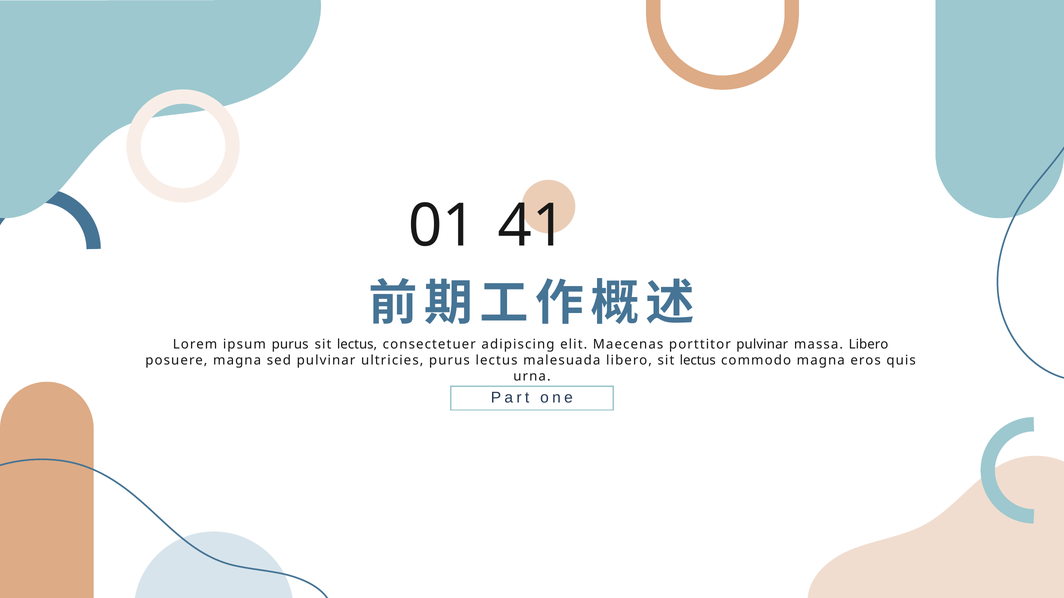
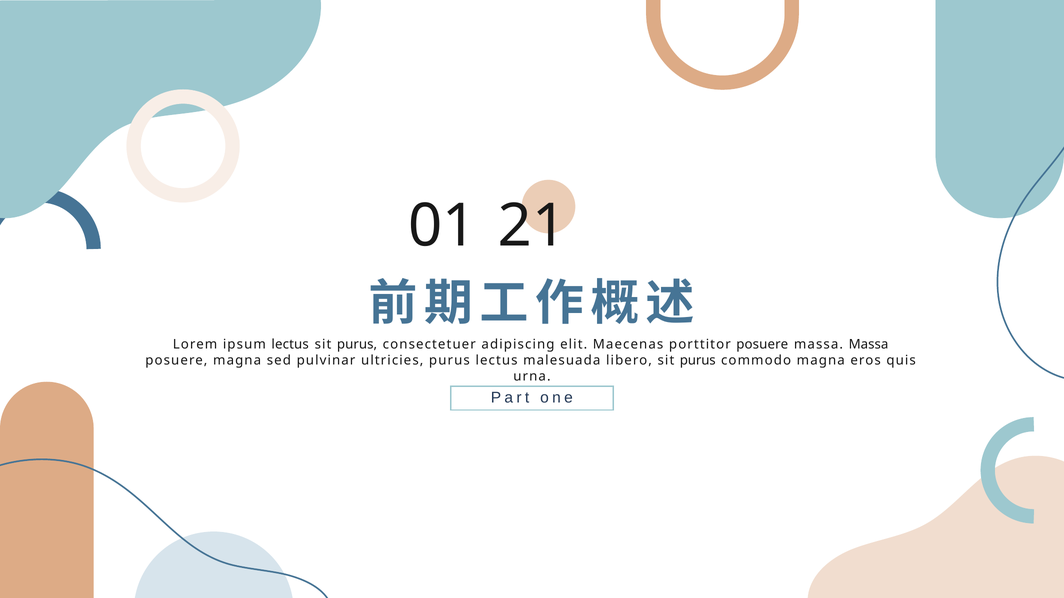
41: 41 -> 21
ipsum purus: purus -> lectus
lectus at (357, 345): lectus -> purus
porttitor pulvinar: pulvinar -> posuere
massa Libero: Libero -> Massa
libero sit lectus: lectus -> purus
